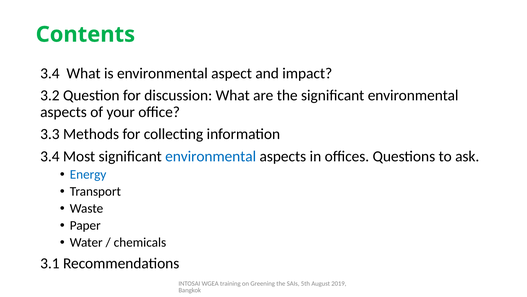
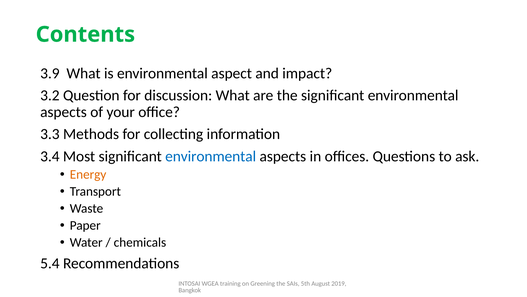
3.4 at (50, 73): 3.4 -> 3.9
Energy colour: blue -> orange
3.1: 3.1 -> 5.4
